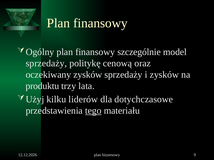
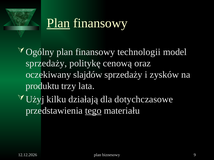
Plan at (58, 23) underline: none -> present
szczególnie: szczególnie -> technologii
oczekiwany zysków: zysków -> slajdów
liderów: liderów -> działają
